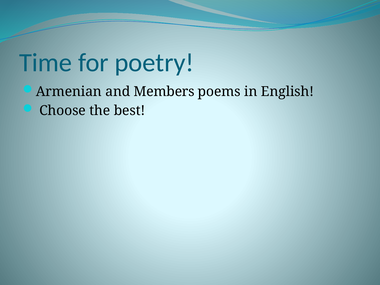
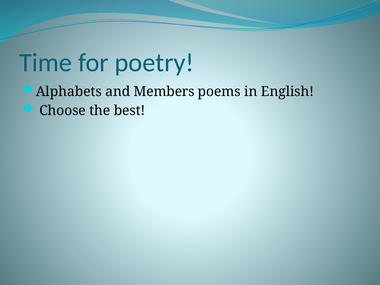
Armenian: Armenian -> Alphabets
